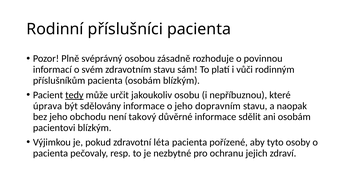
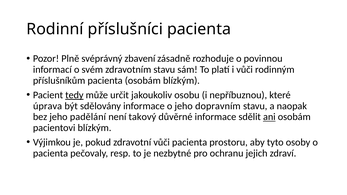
osobou: osobou -> zbavení
obchodu: obchodu -> padělání
ani underline: none -> present
zdravotní léta: léta -> vůči
pořízené: pořízené -> prostoru
